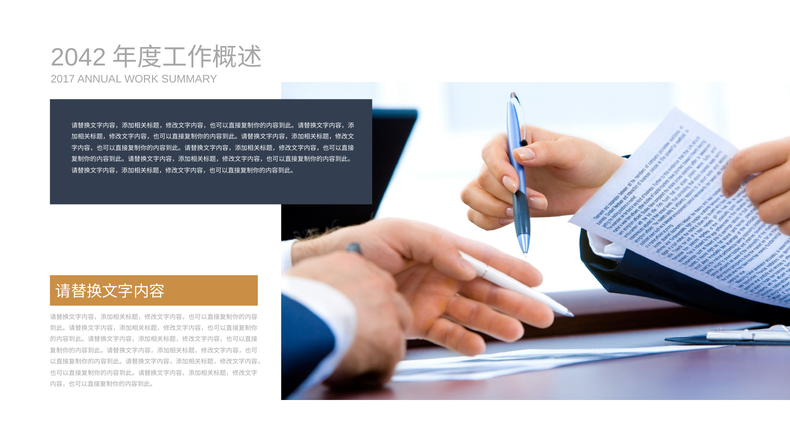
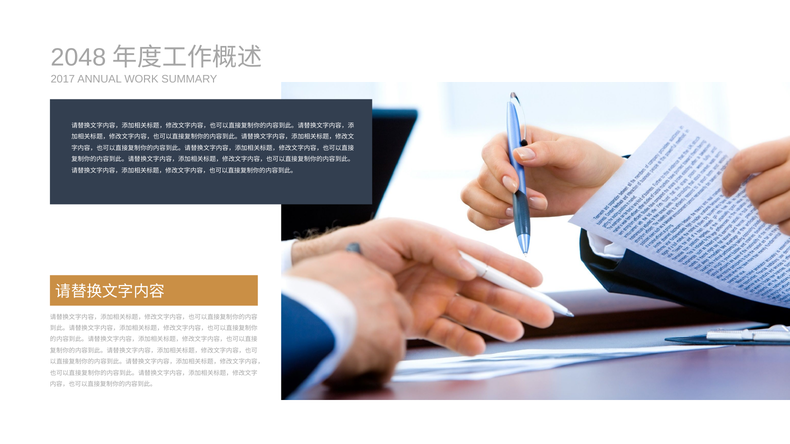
2042: 2042 -> 2048
